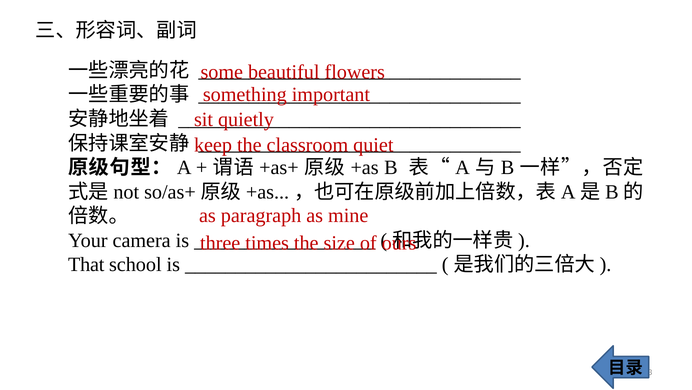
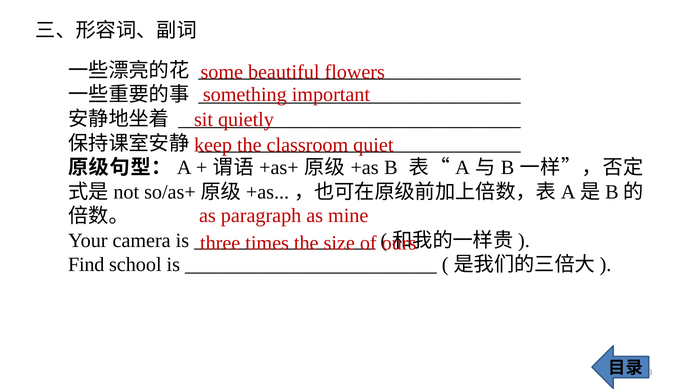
That: That -> Find
